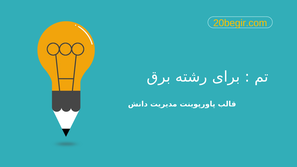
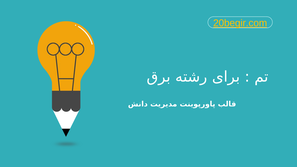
20begir.com underline: none -> present
